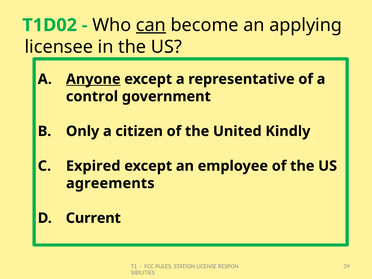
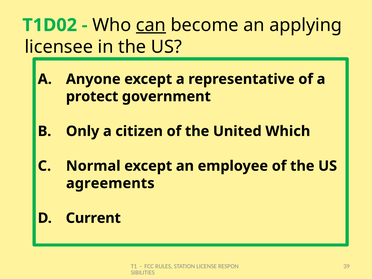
Anyone underline: present -> none
control: control -> protect
Kindly: Kindly -> Which
Expired: Expired -> Normal
